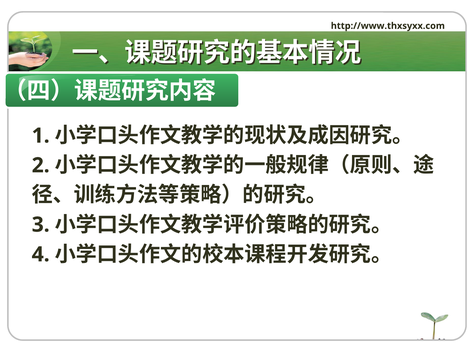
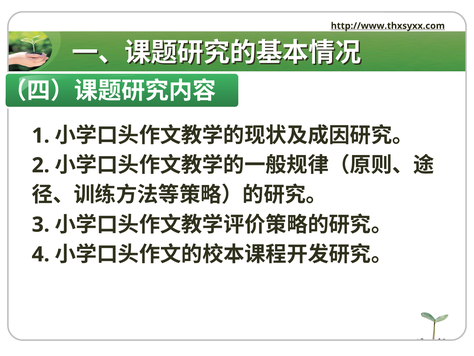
http://www.thxsyxx.com underline: none -> present
